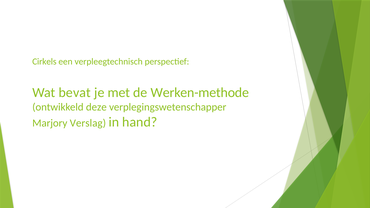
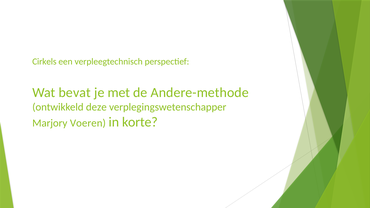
Werken-methode: Werken-methode -> Andere-methode
Verslag: Verslag -> Voeren
hand: hand -> korte
